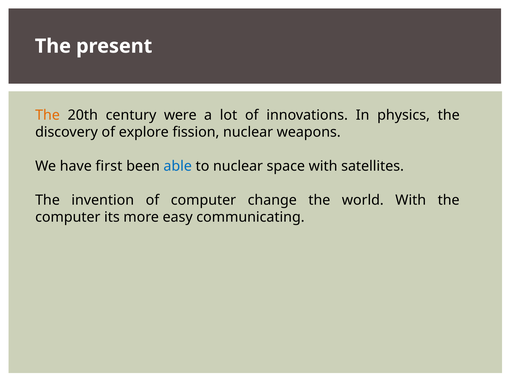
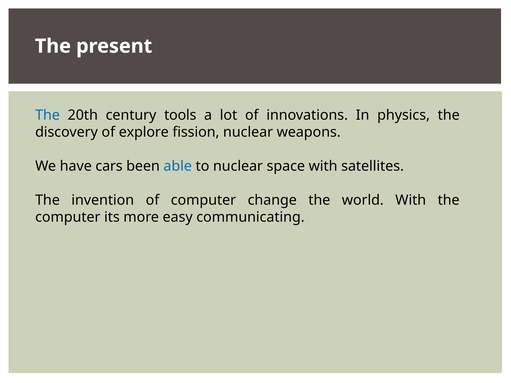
The at (48, 115) colour: orange -> blue
were: were -> tools
first: first -> cars
